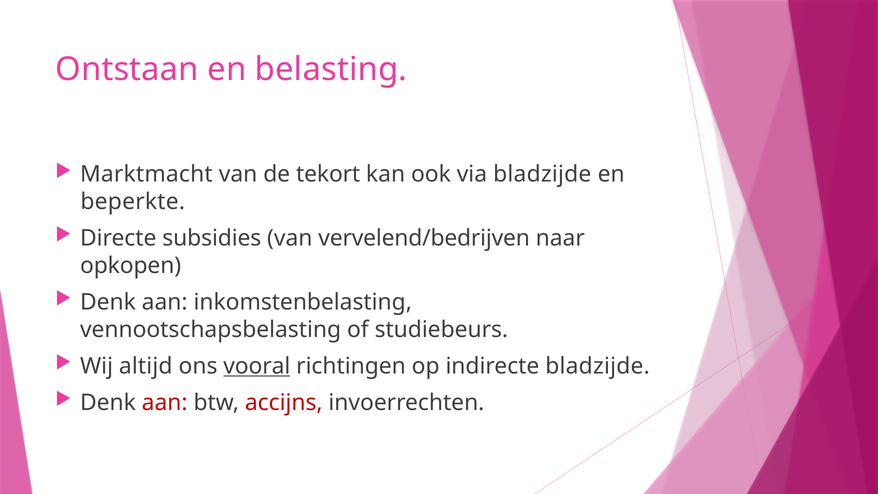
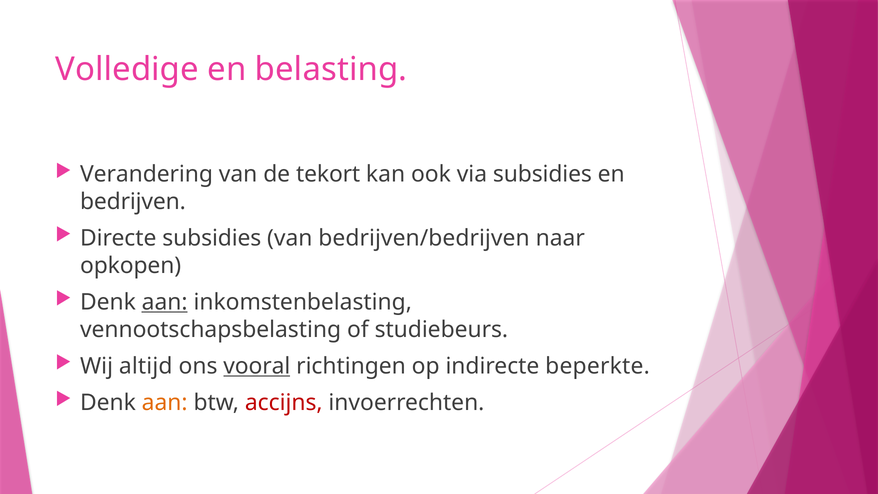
Ontstaan: Ontstaan -> Volledige
Marktmacht: Marktmacht -> Verandering
via bladzijde: bladzijde -> subsidies
beperkte: beperkte -> bedrijven
vervelend/bedrijven: vervelend/bedrijven -> bedrijven/bedrijven
aan at (165, 302) underline: none -> present
indirecte bladzijde: bladzijde -> beperkte
aan at (165, 403) colour: red -> orange
